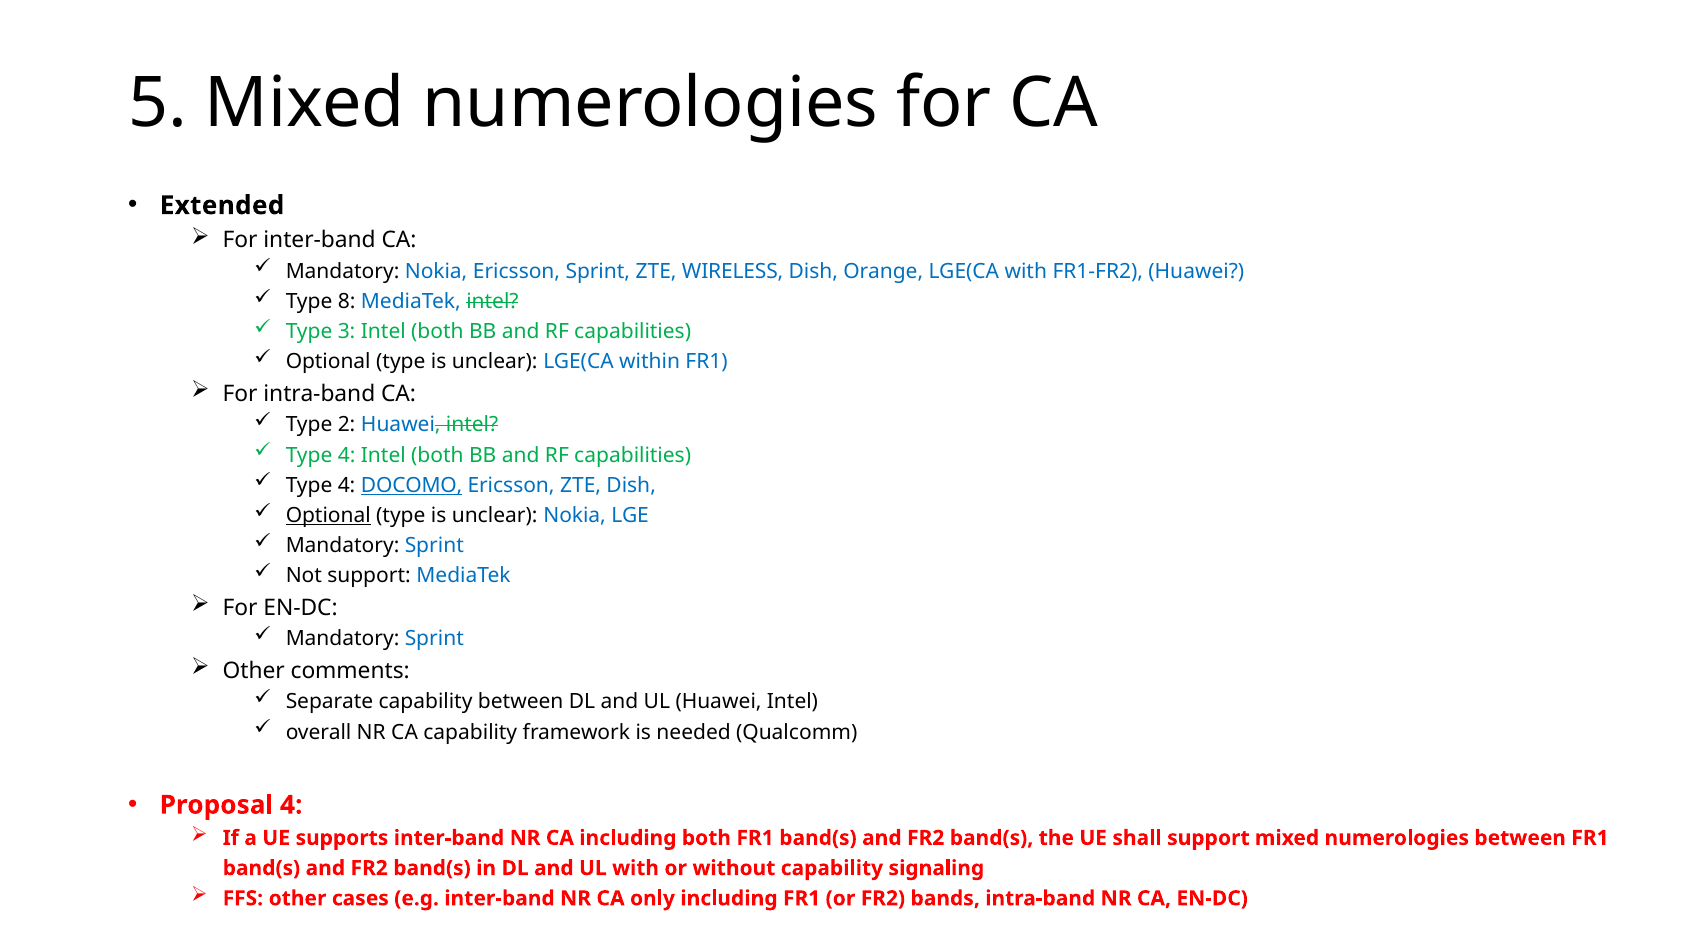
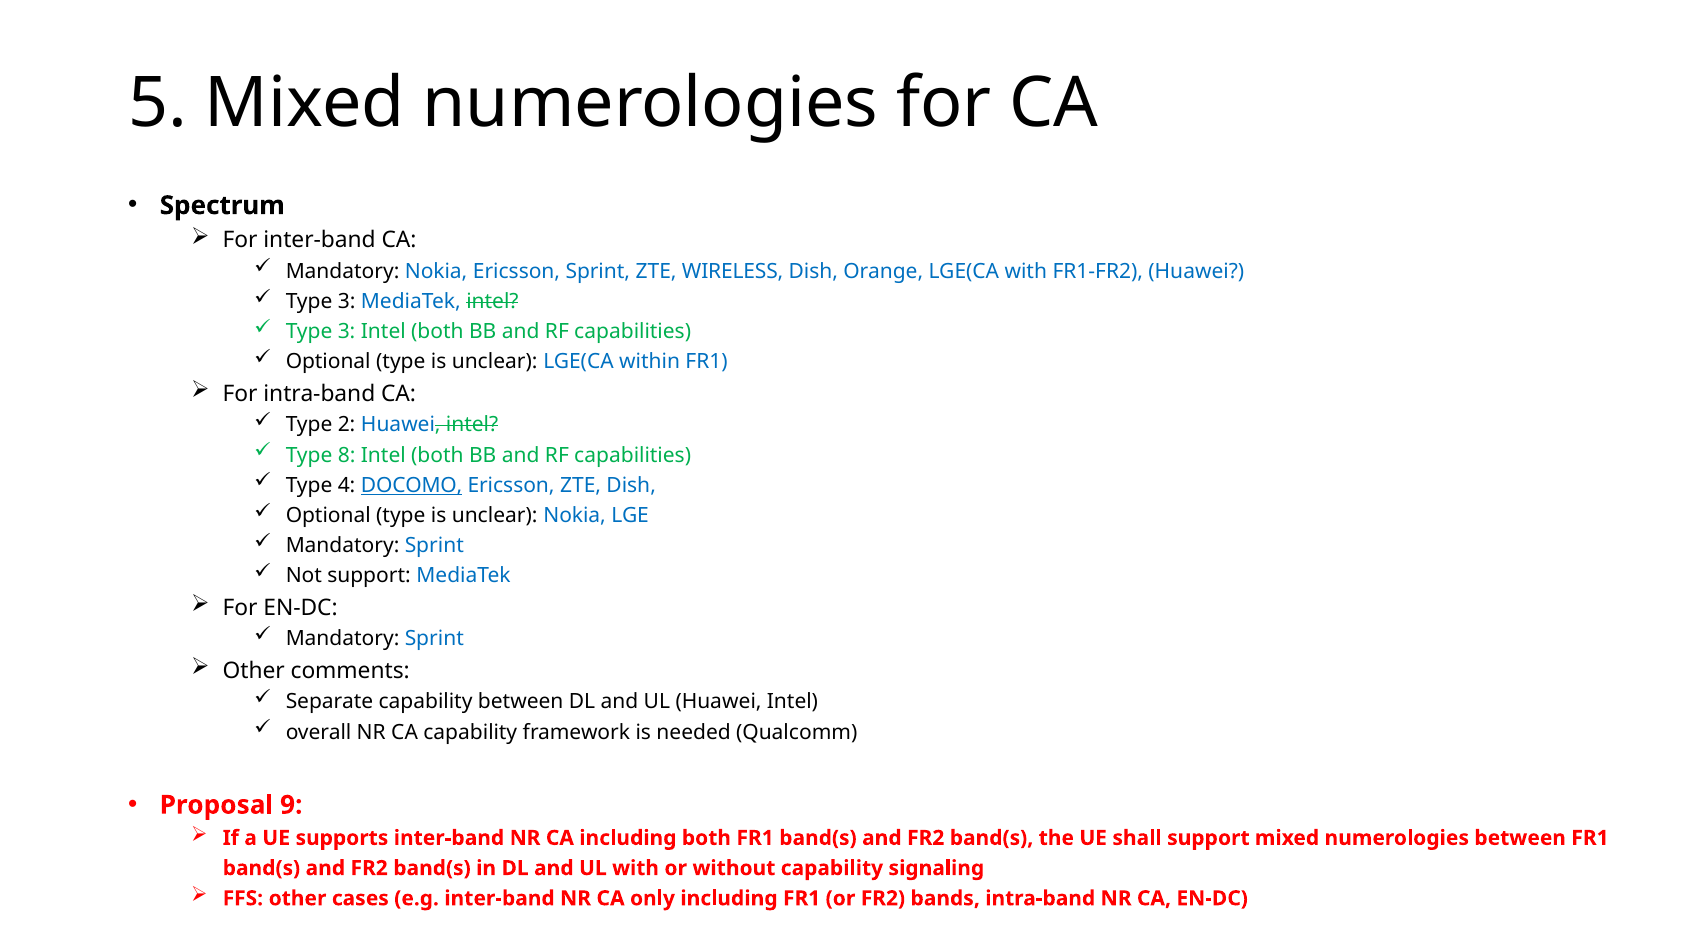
Extended: Extended -> Spectrum
8 at (347, 302): 8 -> 3
4 at (347, 455): 4 -> 8
Optional at (328, 516) underline: present -> none
Proposal 4: 4 -> 9
